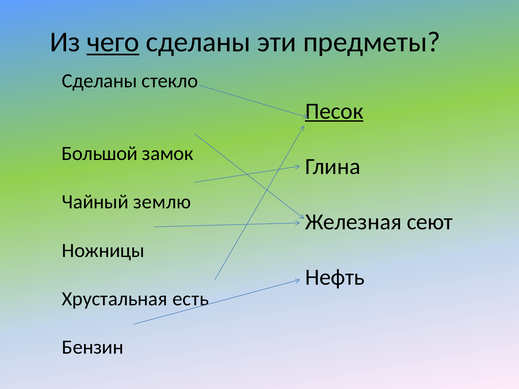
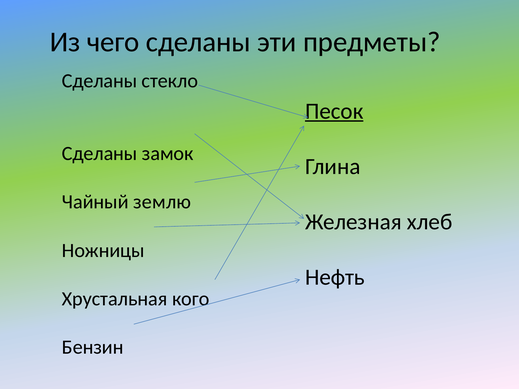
чего underline: present -> none
Большой at (100, 154): Большой -> Сделаны
сеют: сеют -> хлеб
есть: есть -> кого
